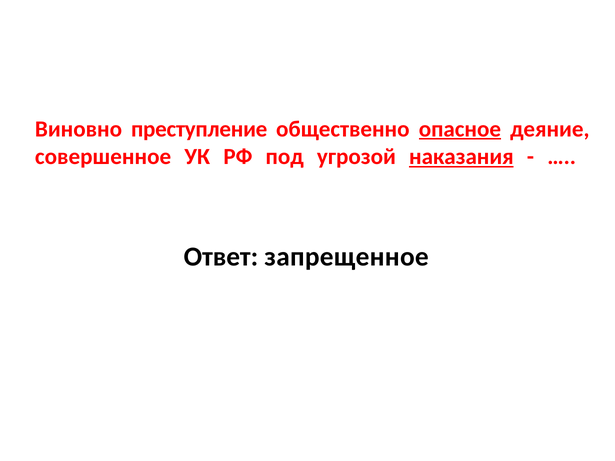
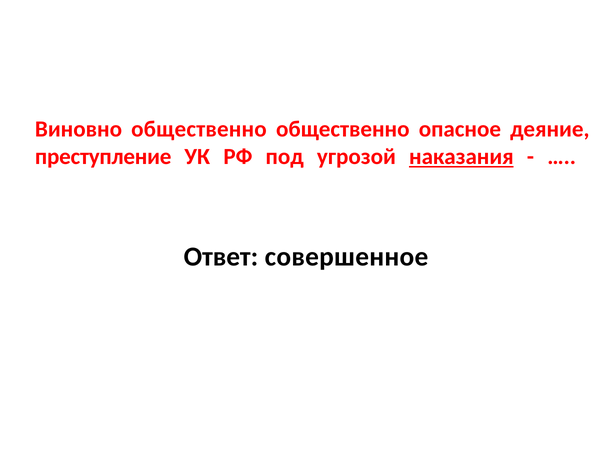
Виновно преступление: преступление -> общественно
опасное underline: present -> none
совершенное: совершенное -> преступление
запрещенное: запрещенное -> совершенное
